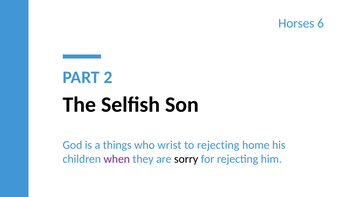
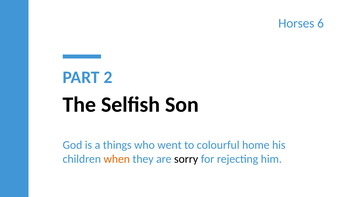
wrist: wrist -> went
to rejecting: rejecting -> colourful
when colour: purple -> orange
